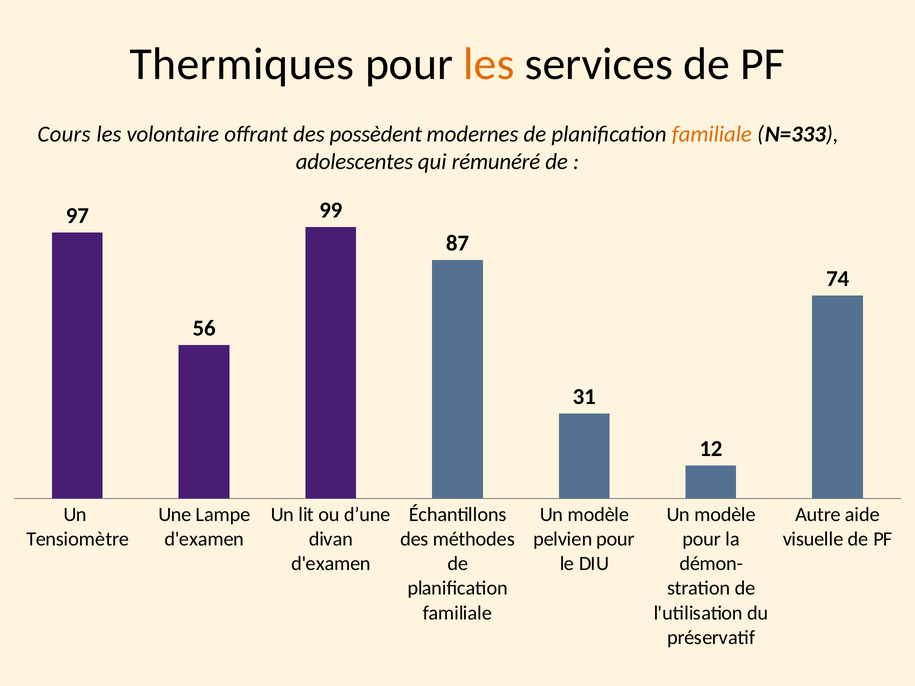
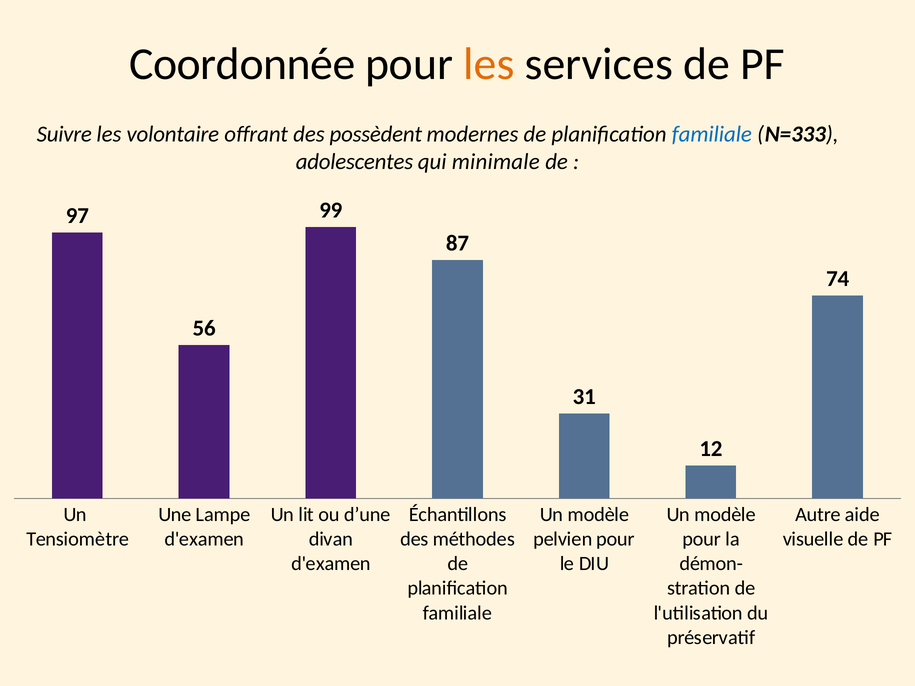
Thermiques: Thermiques -> Coordonnée
Cours: Cours -> Suivre
familiale at (712, 134) colour: orange -> blue
rémunéré: rémunéré -> minimale
